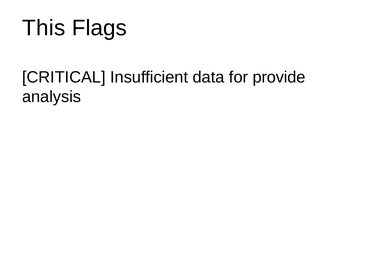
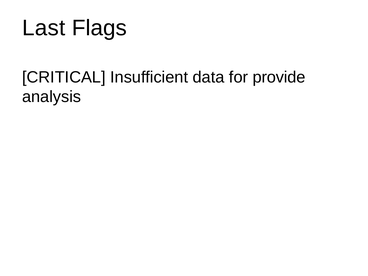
This: This -> Last
